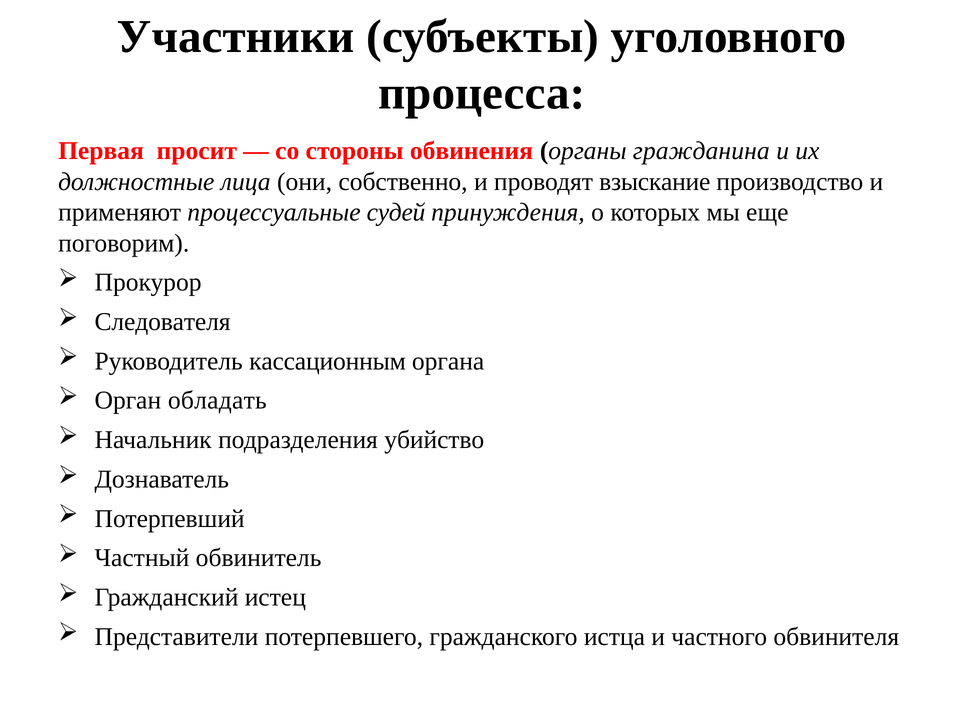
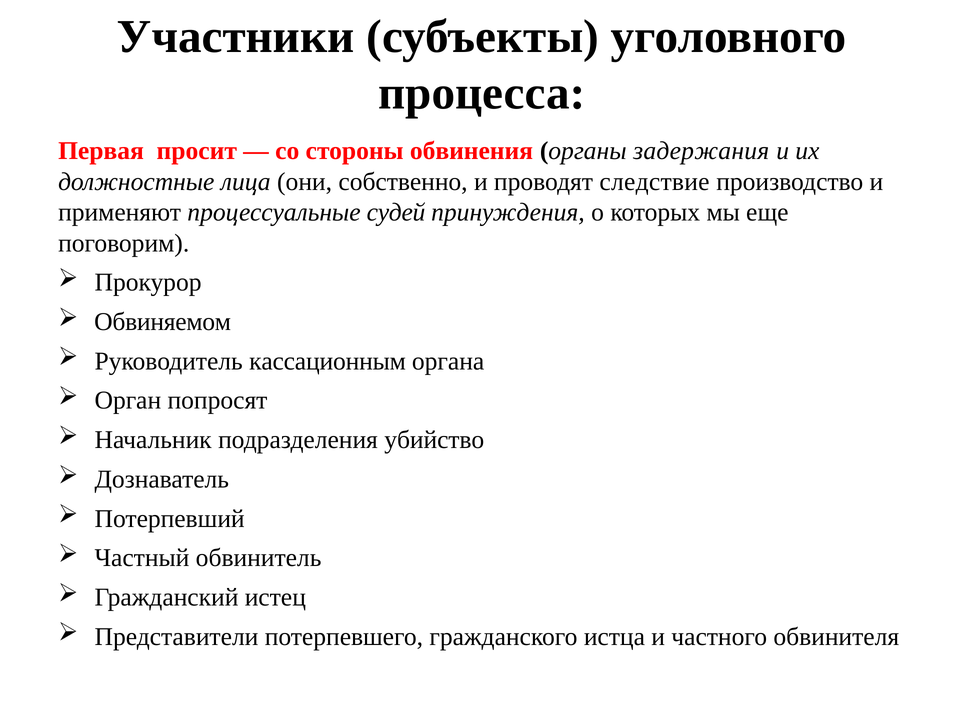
гражданина: гражданина -> задержания
взыскание: взыскание -> следствие
Следователя: Следователя -> Обвиняемом
обладать: обладать -> попросят
